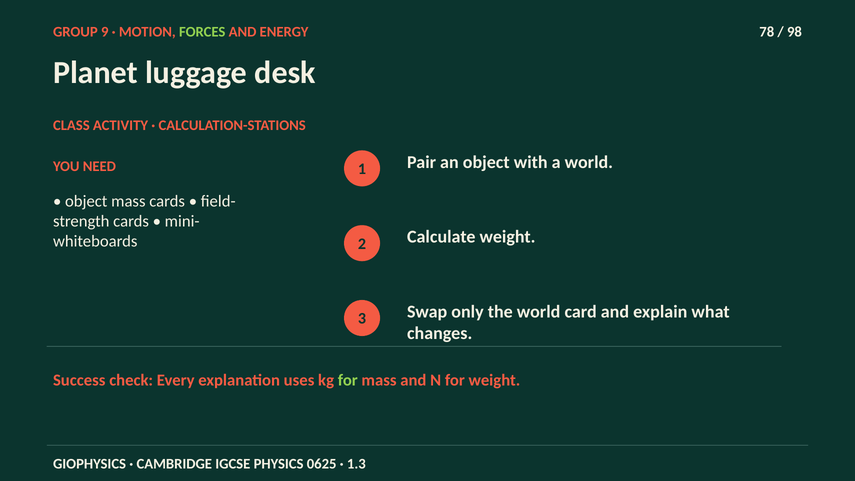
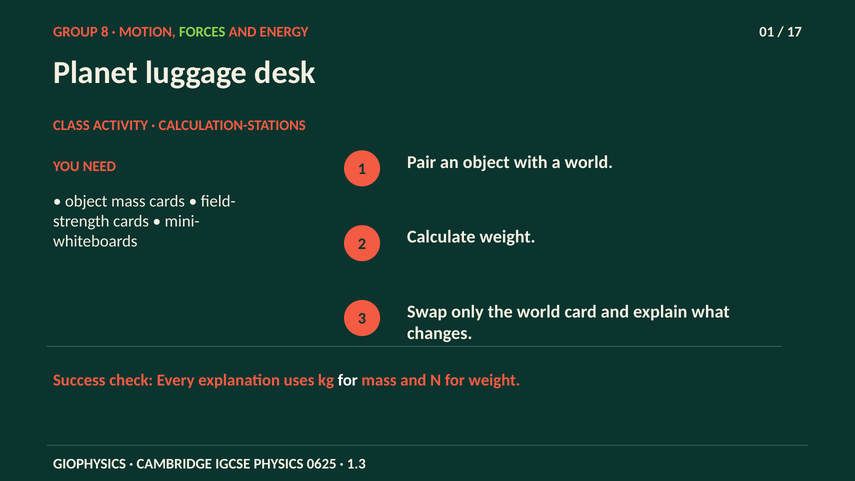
9: 9 -> 8
78: 78 -> 01
98: 98 -> 17
for at (348, 380) colour: light green -> white
